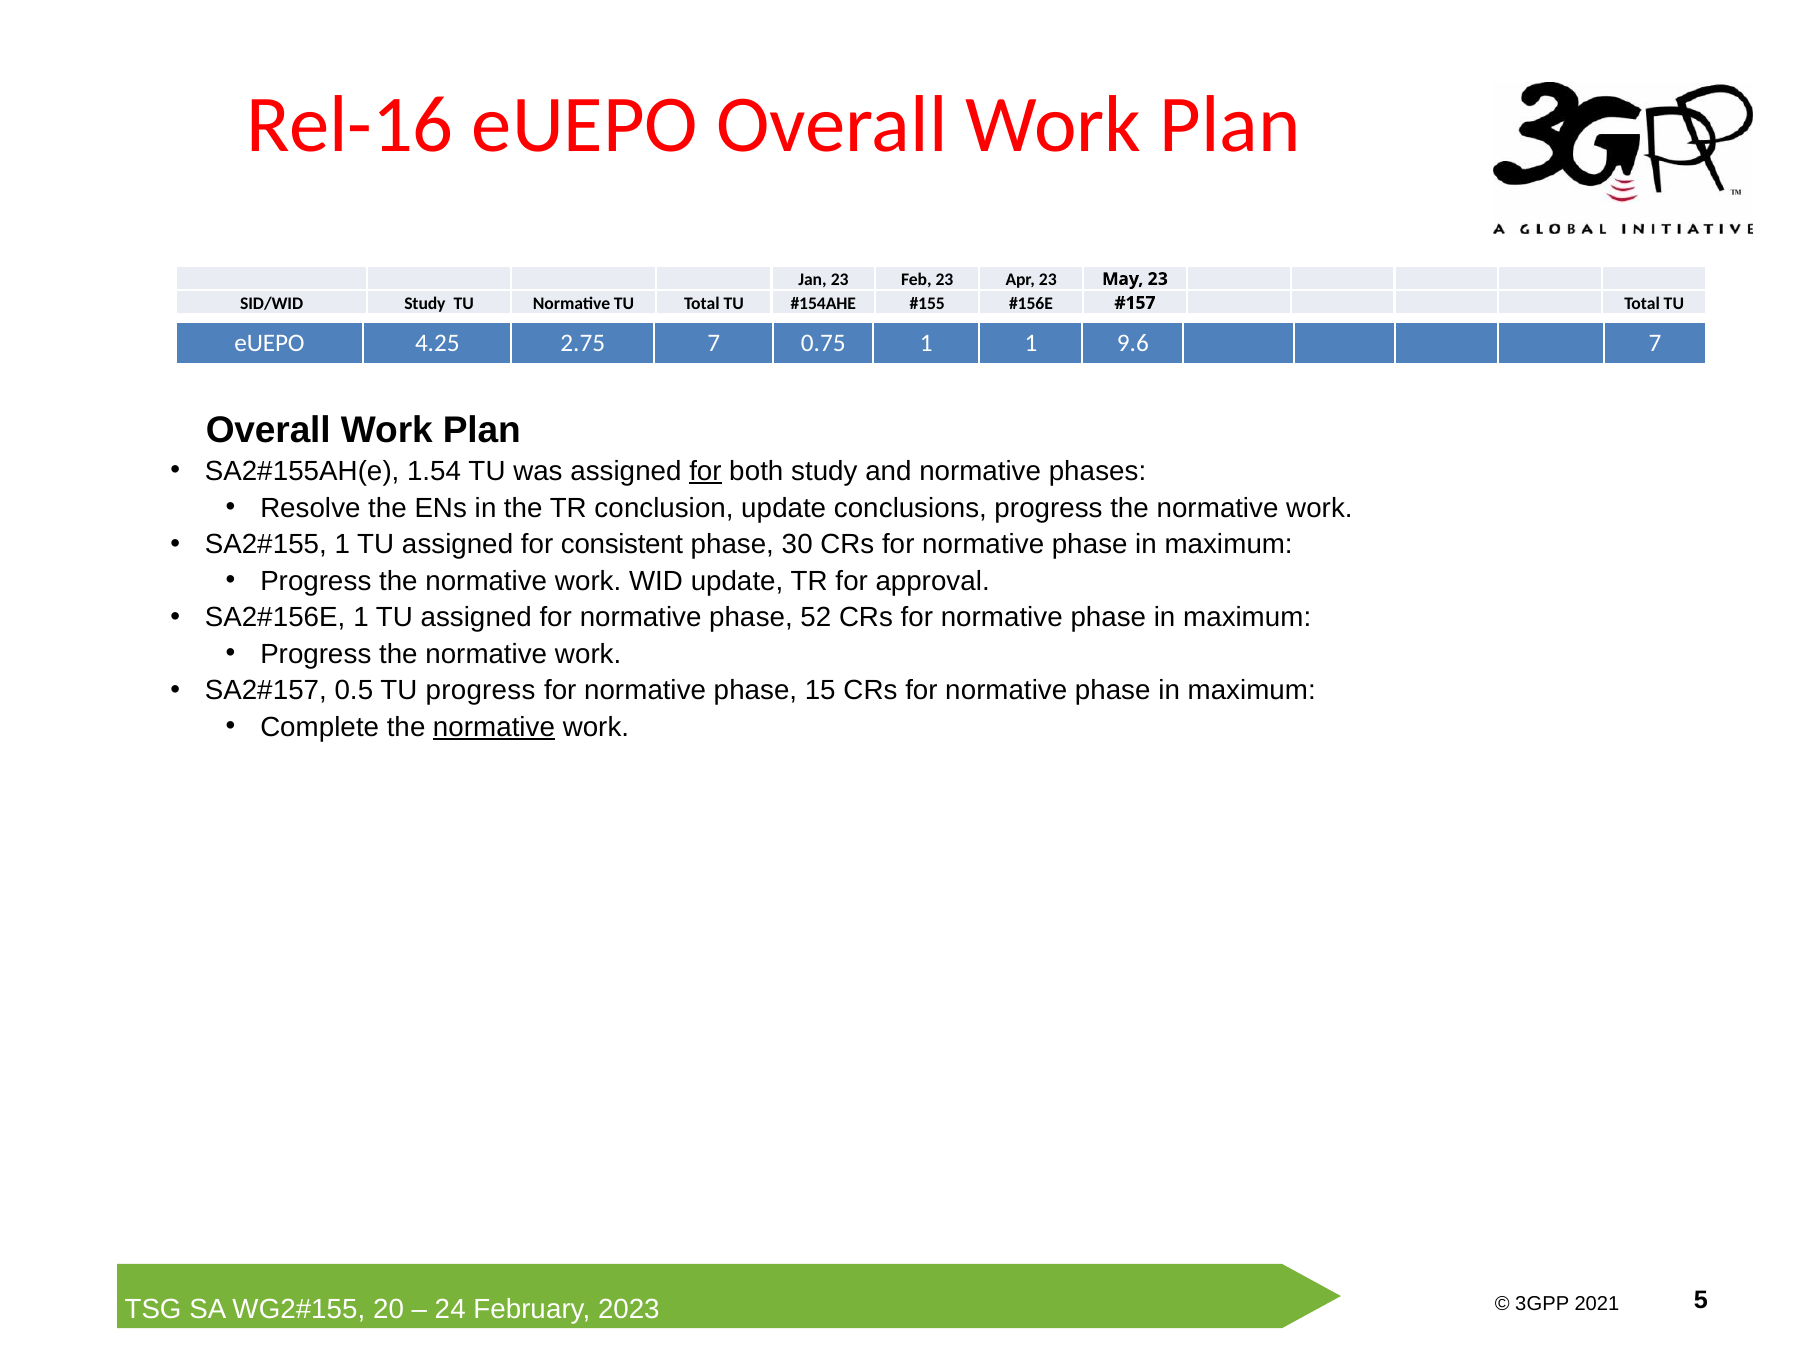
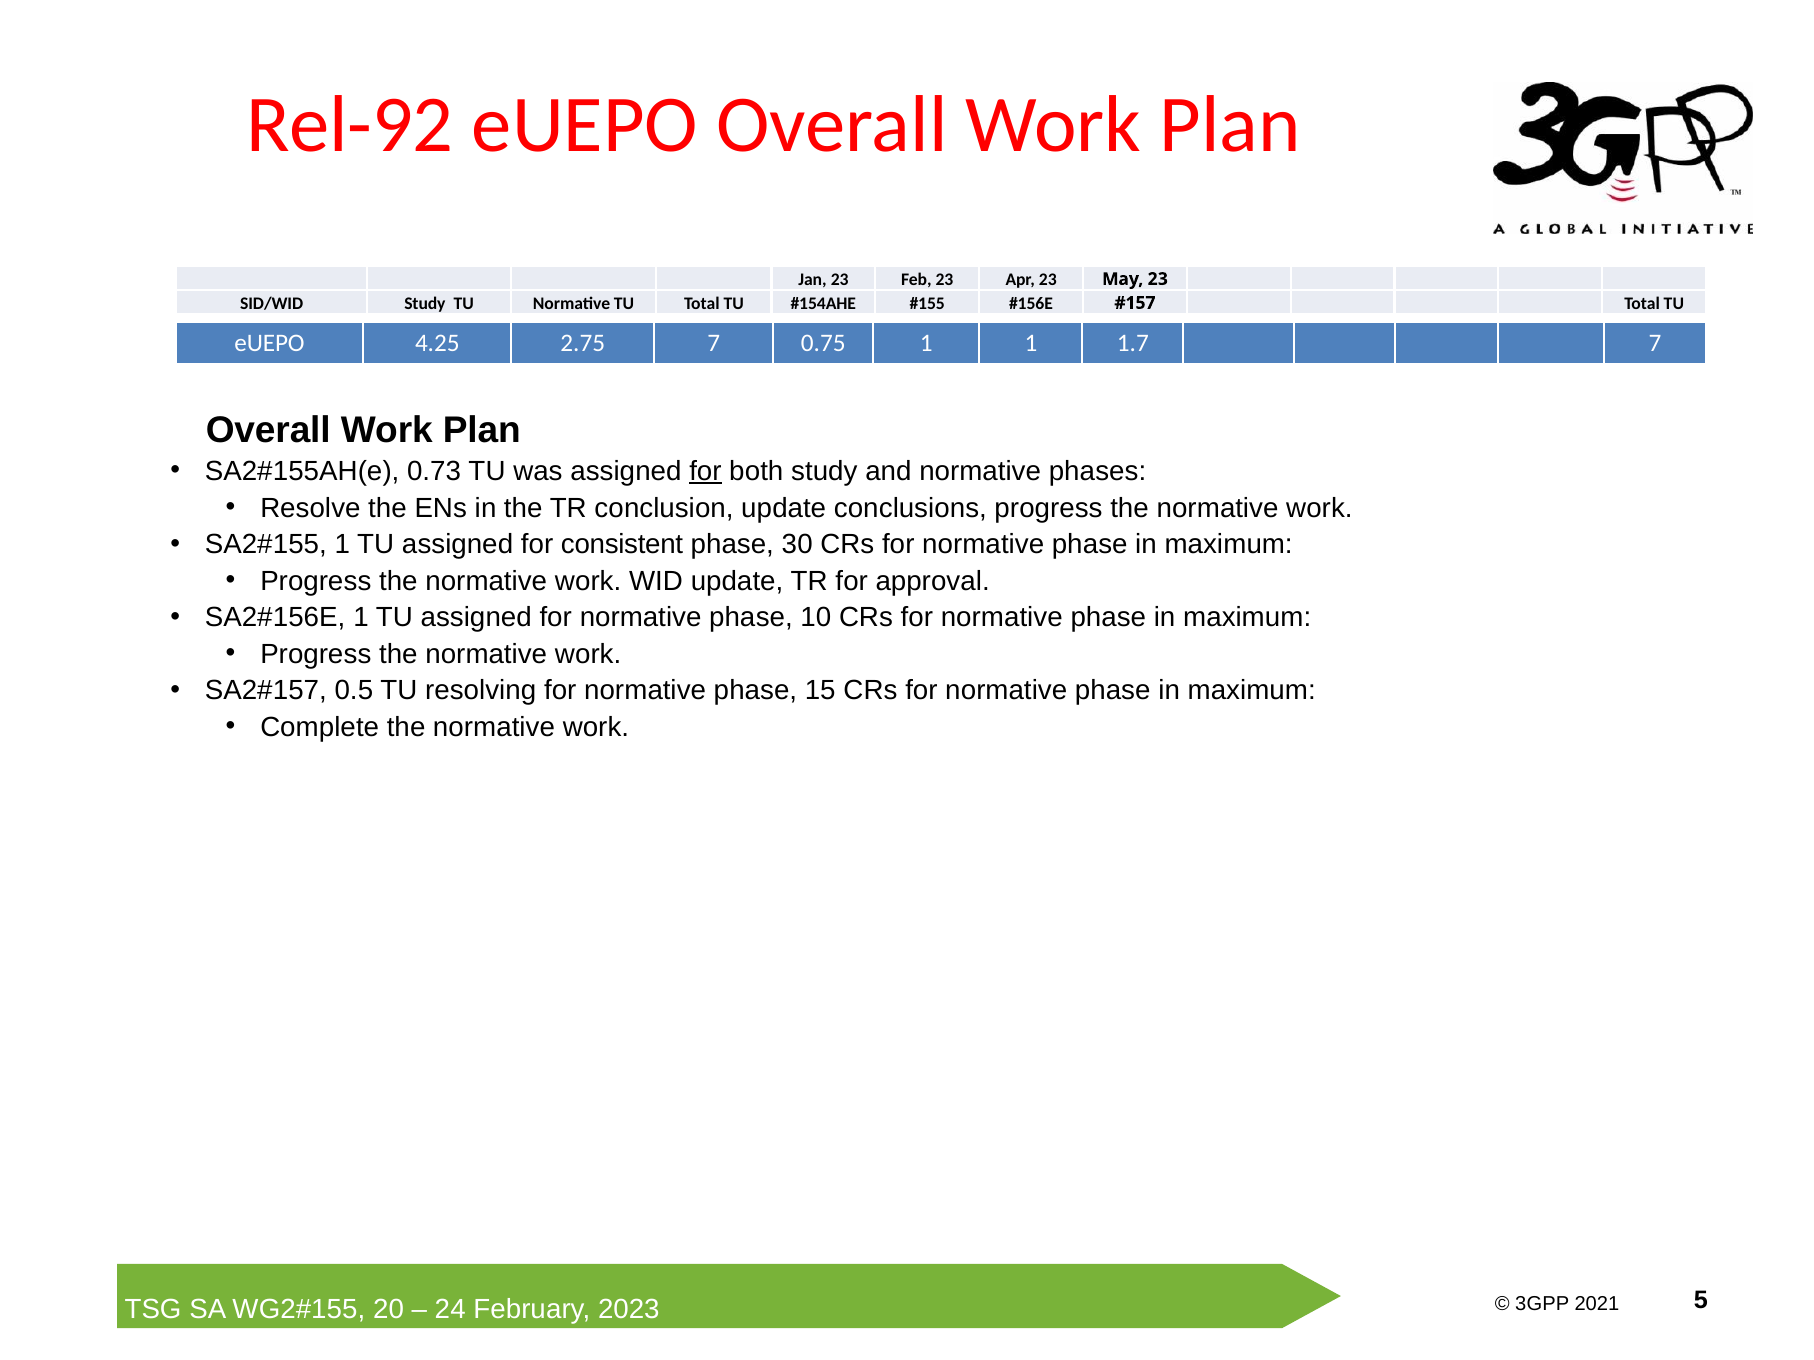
Rel-16: Rel-16 -> Rel-92
9.6: 9.6 -> 1.7
1.54: 1.54 -> 0.73
52: 52 -> 10
TU progress: progress -> resolving
normative at (494, 728) underline: present -> none
